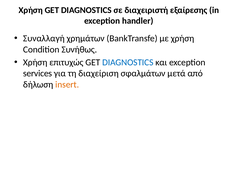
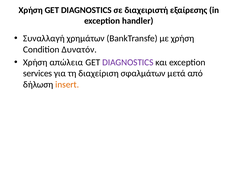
Συνήθως: Συνήθως -> Δυνατόν
επιτυχώς: επιτυχώς -> απώλεια
DIAGNOSTICS at (128, 62) colour: blue -> purple
